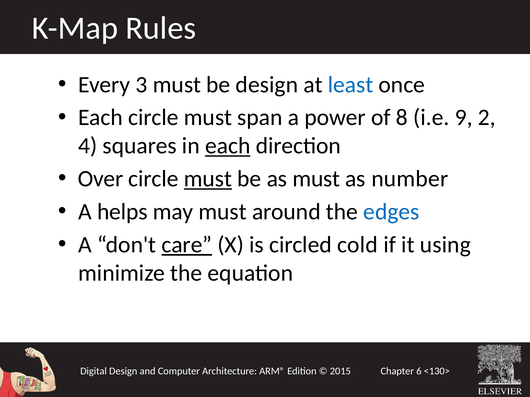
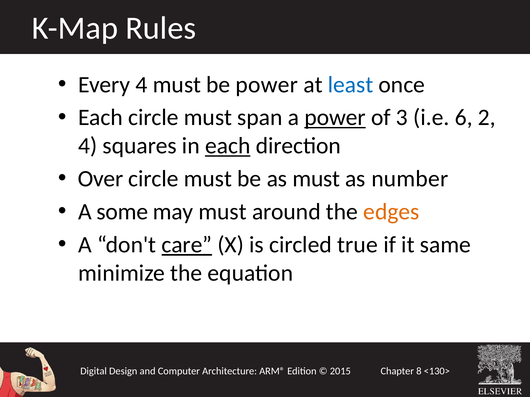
Every 3: 3 -> 4
be design: design -> power
power at (335, 118) underline: none -> present
8: 8 -> 3
9: 9 -> 6
must at (208, 179) underline: present -> none
helps: helps -> some
edges colour: blue -> orange
cold: cold -> true
using: using -> same
6: 6 -> 8
